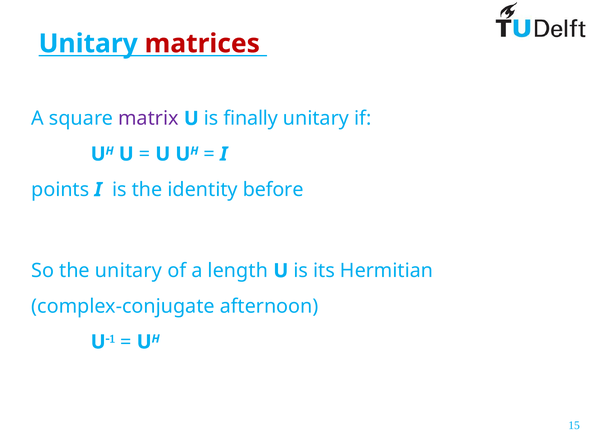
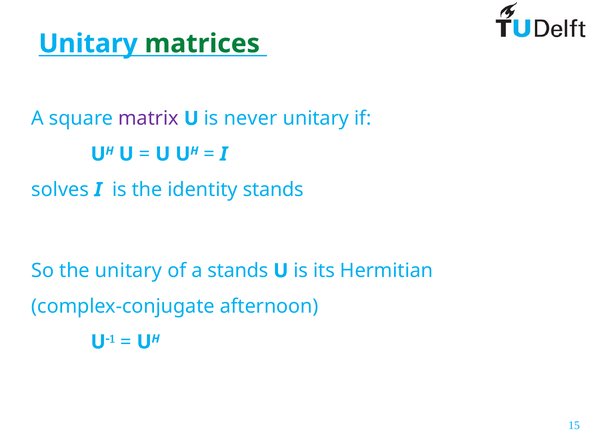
matrices colour: red -> green
finally: finally -> never
points: points -> solves
identity before: before -> stands
a length: length -> stands
